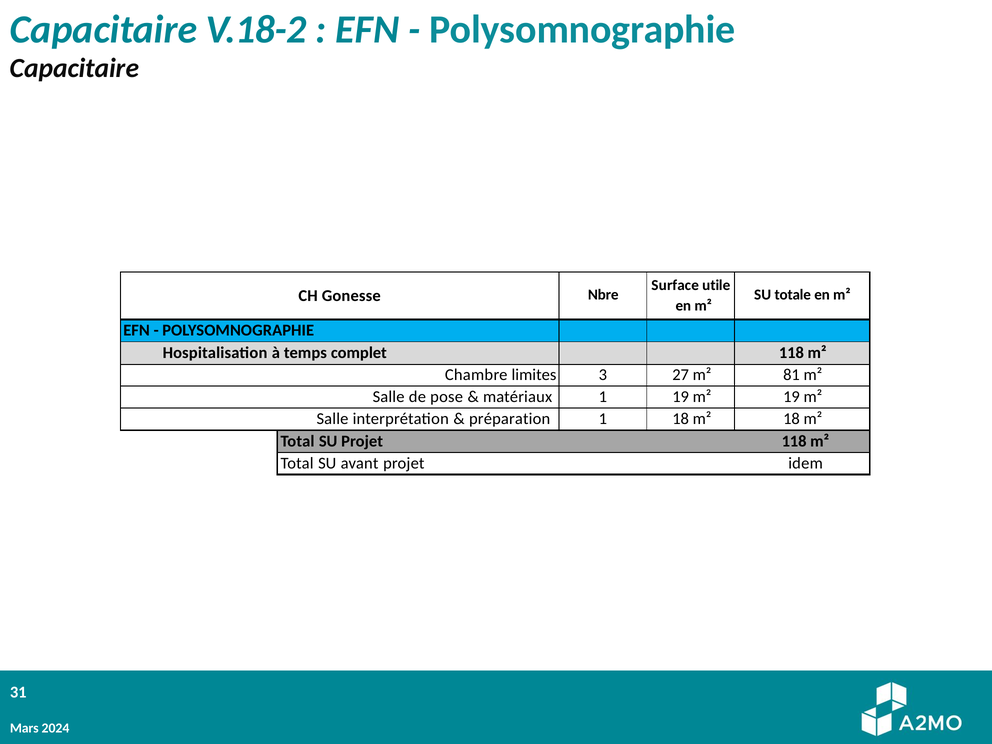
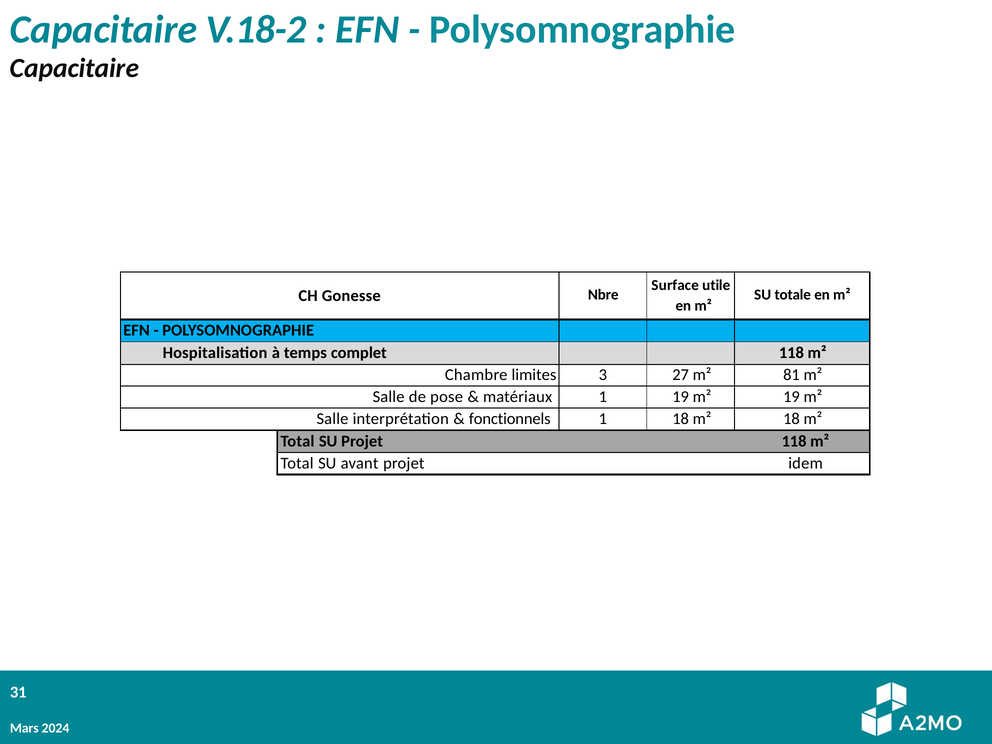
préparation: préparation -> fonctionnels
